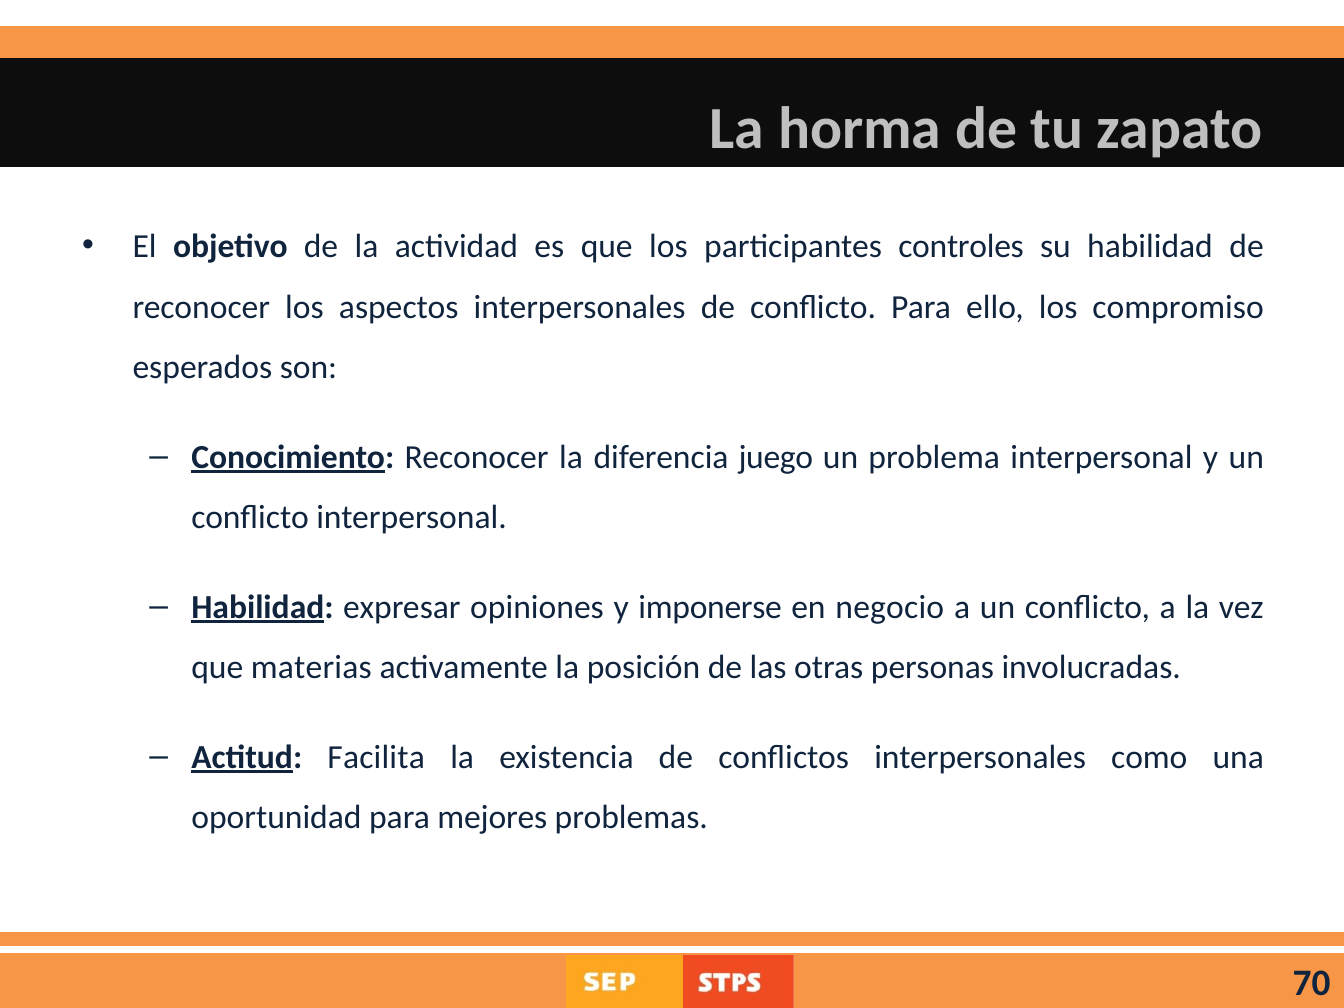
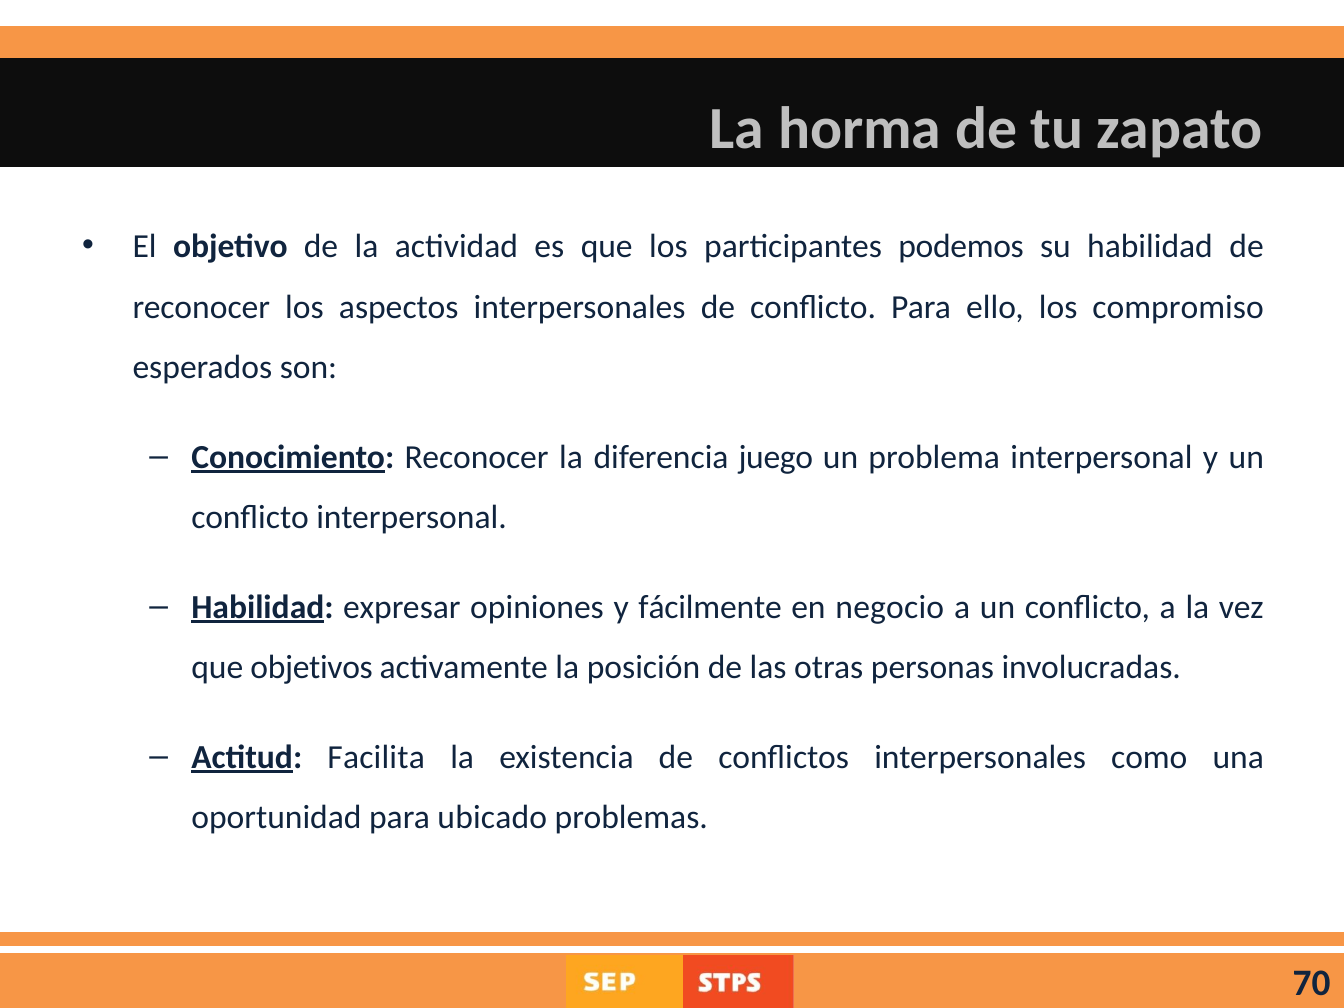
controles: controles -> podemos
imponerse: imponerse -> fácilmente
materias: materias -> objetivos
mejores: mejores -> ubicado
